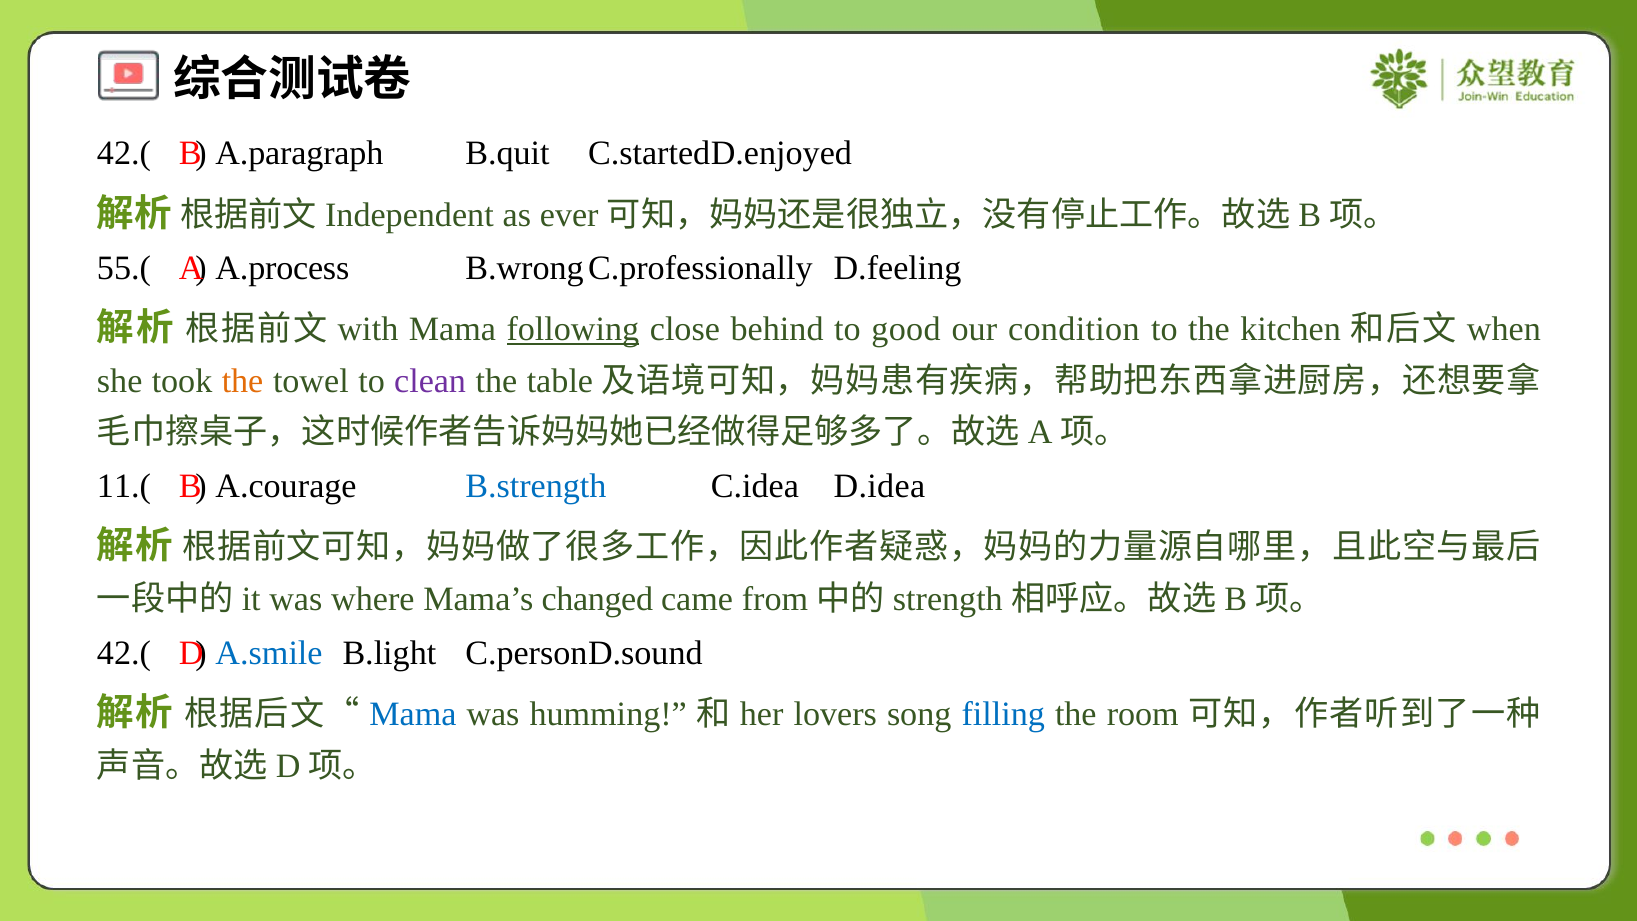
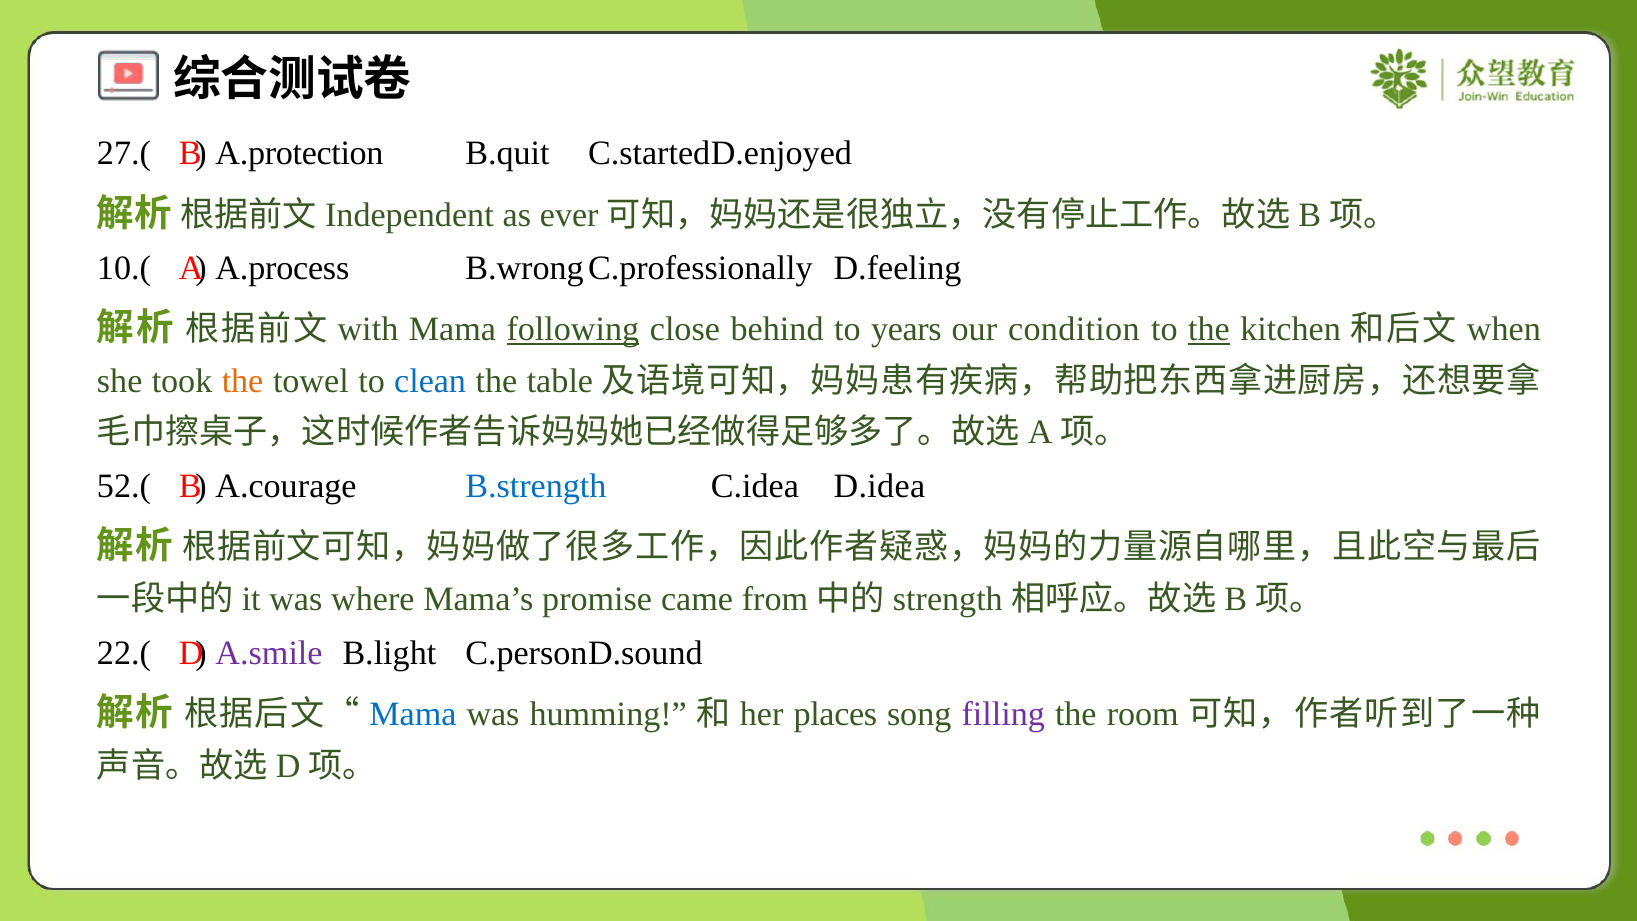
42.( at (124, 153): 42.( -> 27.(
A.paragraph: A.paragraph -> A.protection
55.(: 55.( -> 10.(
good: good -> years
the at (1209, 329) underline: none -> present
clean colour: purple -> blue
11.(: 11.( -> 52.(
changed: changed -> promise
42.( at (124, 653): 42.( -> 22.(
A.smile colour: blue -> purple
lovers: lovers -> places
filling colour: blue -> purple
